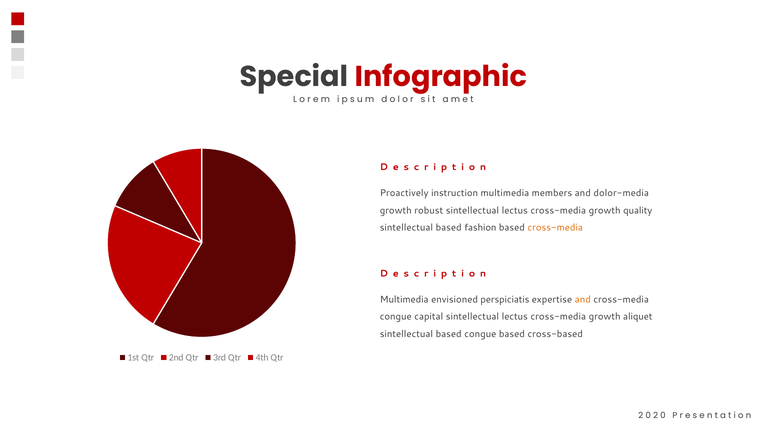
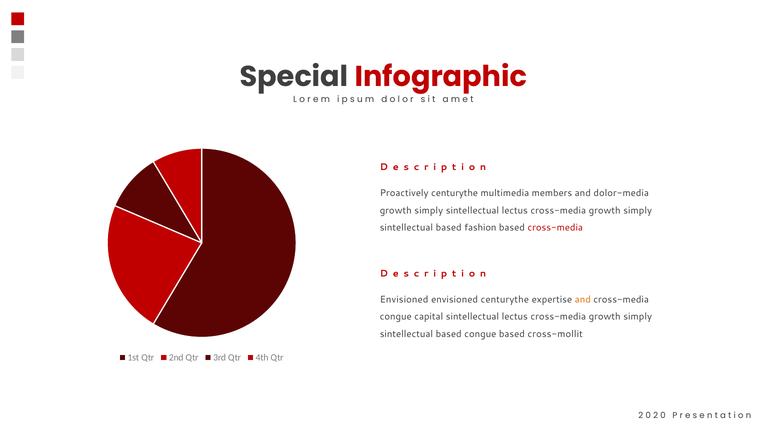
Proactively instruction: instruction -> centurythe
robust at (429, 210): robust -> simply
quality at (638, 210): quality -> simply
cross-media at (555, 227) colour: orange -> red
Multimedia at (404, 299): Multimedia -> Envisioned
envisioned perspiciatis: perspiciatis -> centurythe
aliquet at (638, 316): aliquet -> simply
cross-based: cross-based -> cross-mollit
